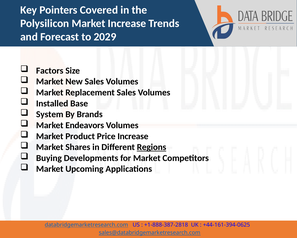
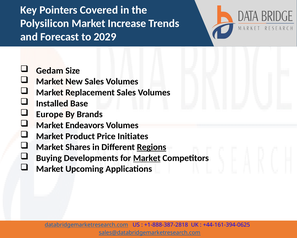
Factors: Factors -> Gedam
System: System -> Europe
Price Increase: Increase -> Initiates
Market at (147, 158) underline: none -> present
